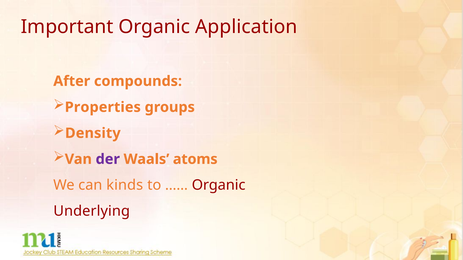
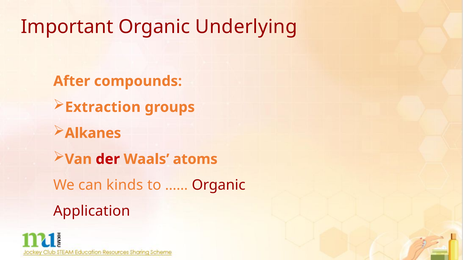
Application: Application -> Underlying
Properties: Properties -> Extraction
Density: Density -> Alkanes
der colour: purple -> red
Underlying: Underlying -> Application
